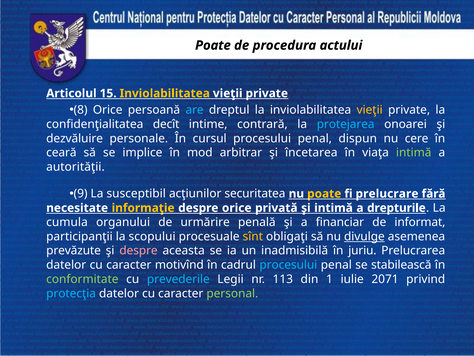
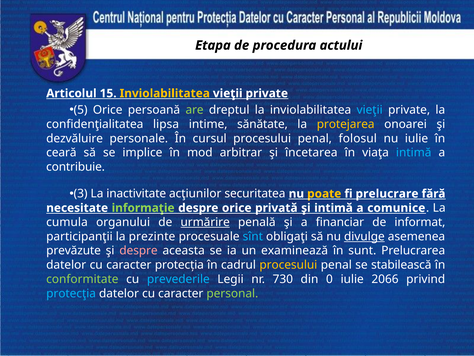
Poate at (213, 45): Poate -> Etapa
8: 8 -> 5
are colour: light blue -> light green
vieţii at (370, 110) colour: yellow -> light blue
decît: decît -> lipsa
contrară: contrară -> sănătate
protejarea colour: light blue -> yellow
dispun: dispun -> folosul
nu cere: cere -> iulie
intimă at (414, 153) colour: light green -> light blue
autorităţii: autorităţii -> contribuie
9: 9 -> 3
susceptibil: susceptibil -> inactivitate
informaţie colour: yellow -> light green
drepturile: drepturile -> comunice
urmărire underline: none -> present
scopului: scopului -> prezinte
sînt colour: yellow -> light blue
inadmisibilă: inadmisibilă -> examinează
juriu: juriu -> sunt
motivînd: motivînd -> protecția
procesului at (288, 265) colour: light blue -> yellow
113: 113 -> 730
1: 1 -> 0
2071: 2071 -> 2066
